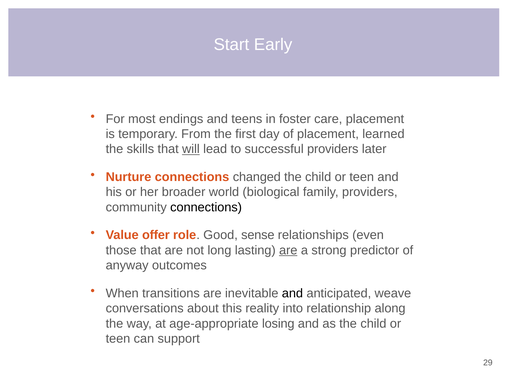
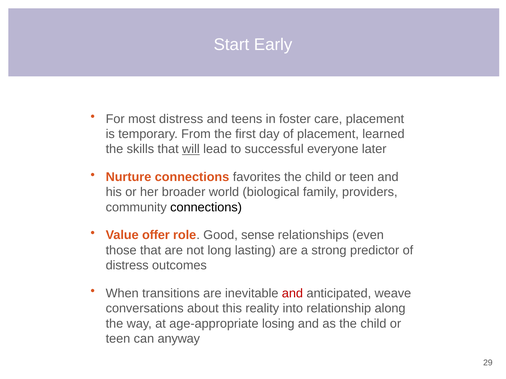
most endings: endings -> distress
successful providers: providers -> everyone
changed: changed -> favorites
are at (288, 251) underline: present -> none
anyway at (127, 266): anyway -> distress
and at (292, 294) colour: black -> red
support: support -> anyway
